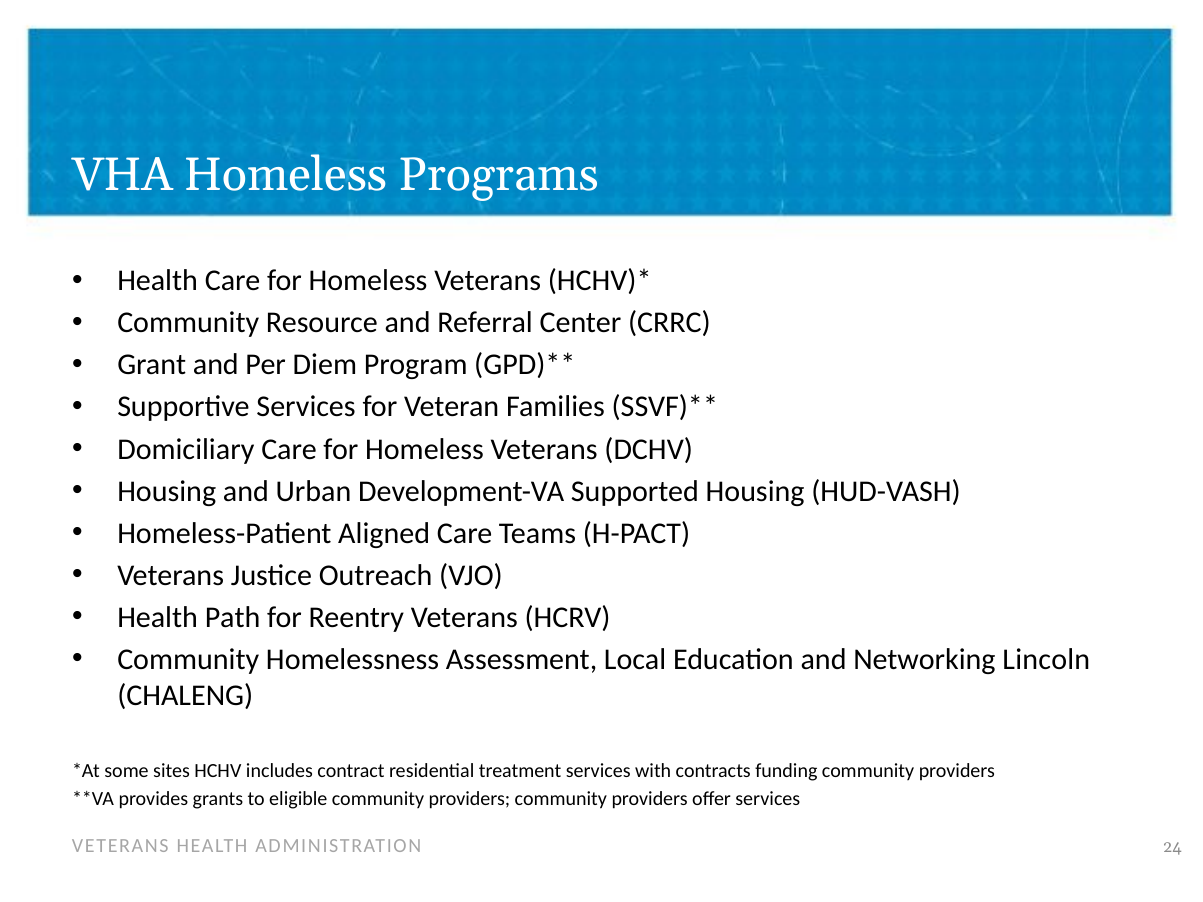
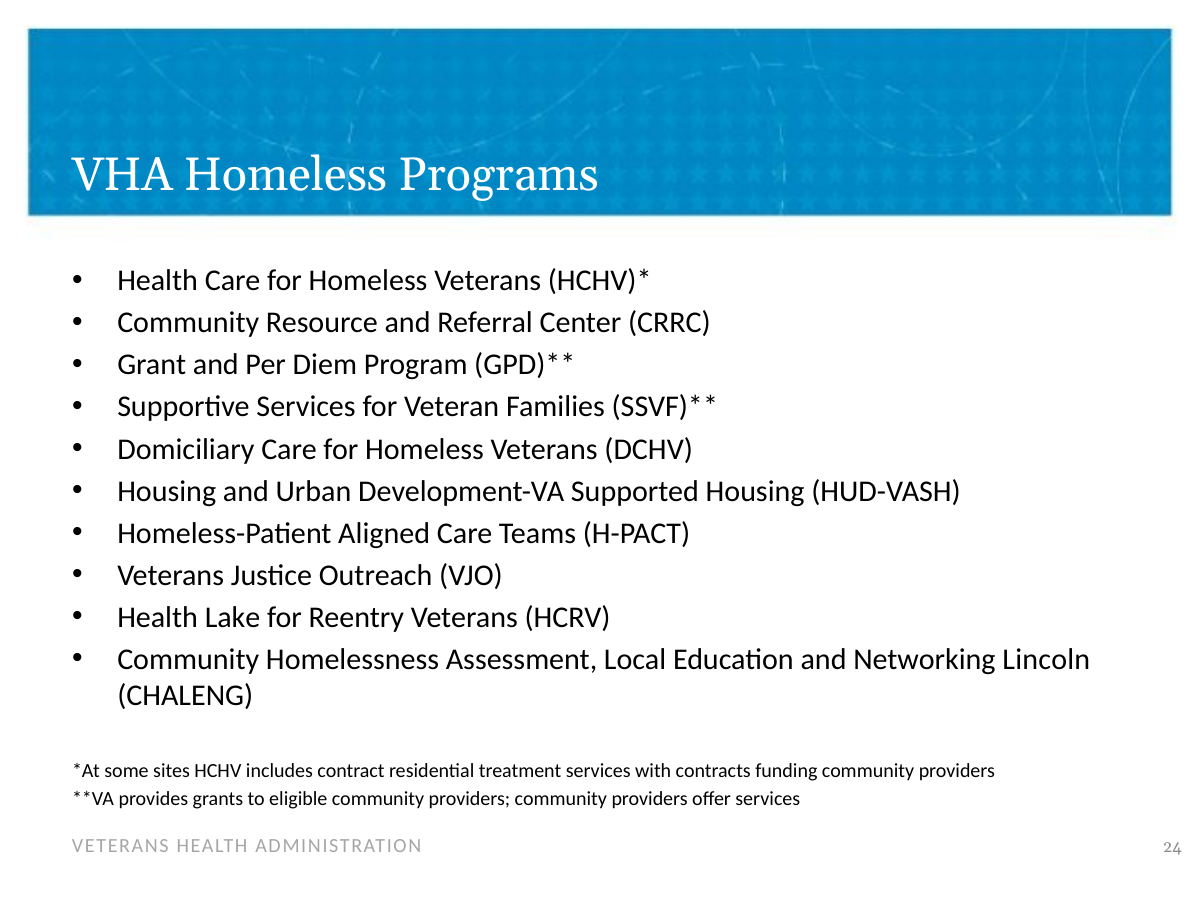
Path: Path -> Lake
